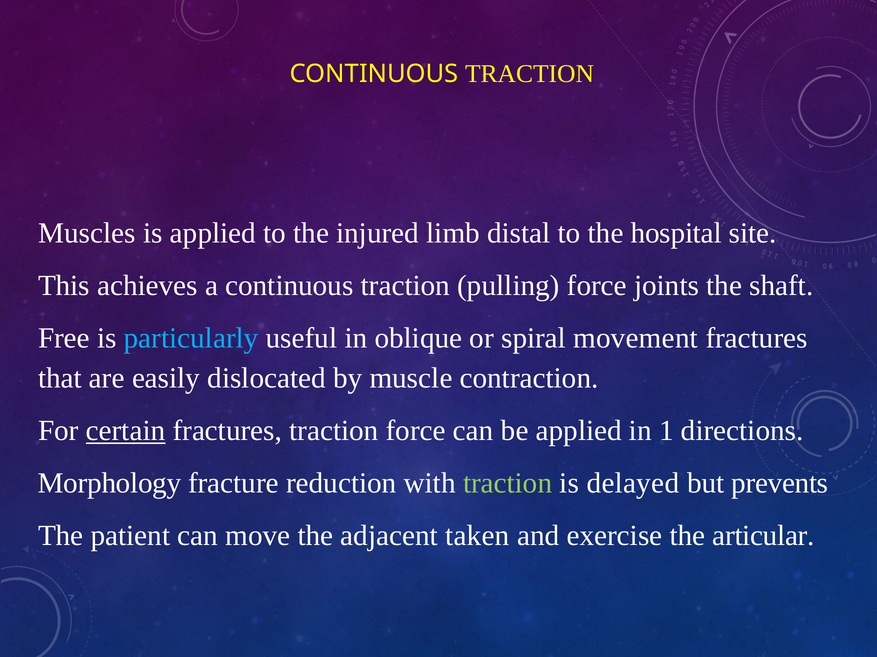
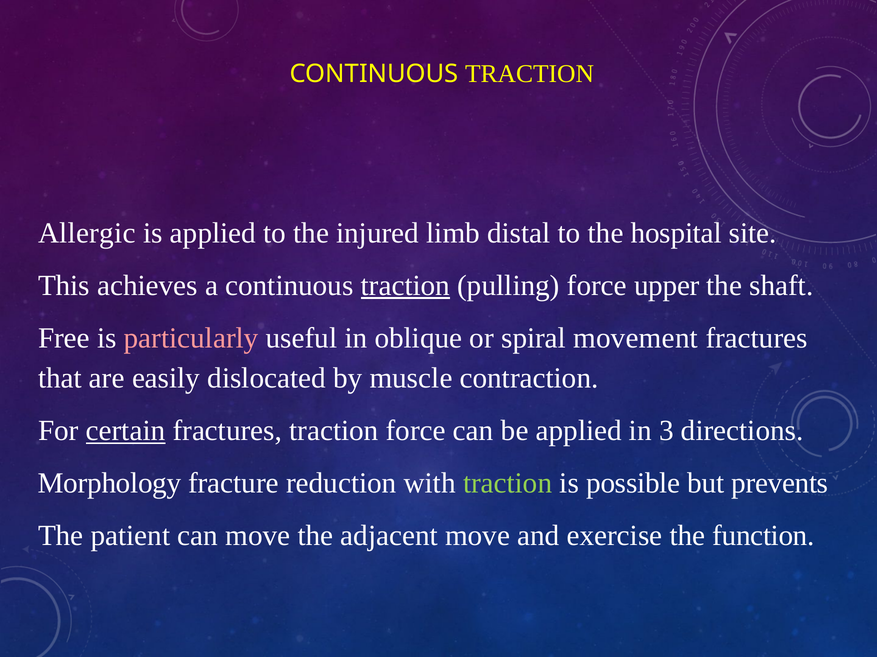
Muscles: Muscles -> Allergic
traction at (405, 286) underline: none -> present
joints: joints -> upper
particularly colour: light blue -> pink
1: 1 -> 3
delayed: delayed -> possible
adjacent taken: taken -> move
articular: articular -> function
